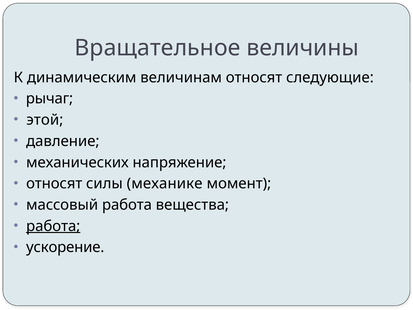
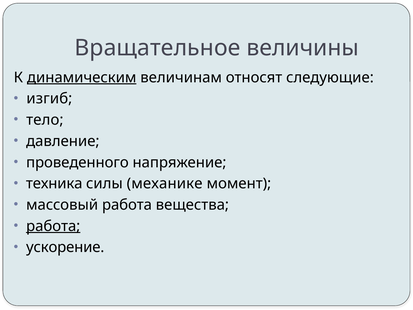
динамическим underline: none -> present
рычаг: рычаг -> изгиб
этой: этой -> тело
механических: механических -> проведенного
относят at (54, 184): относят -> техника
